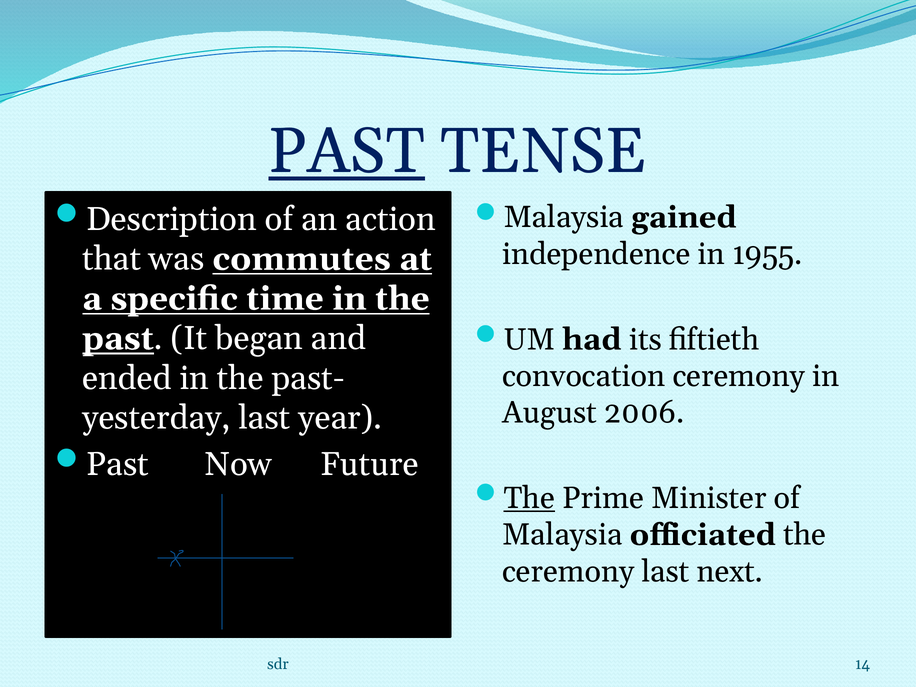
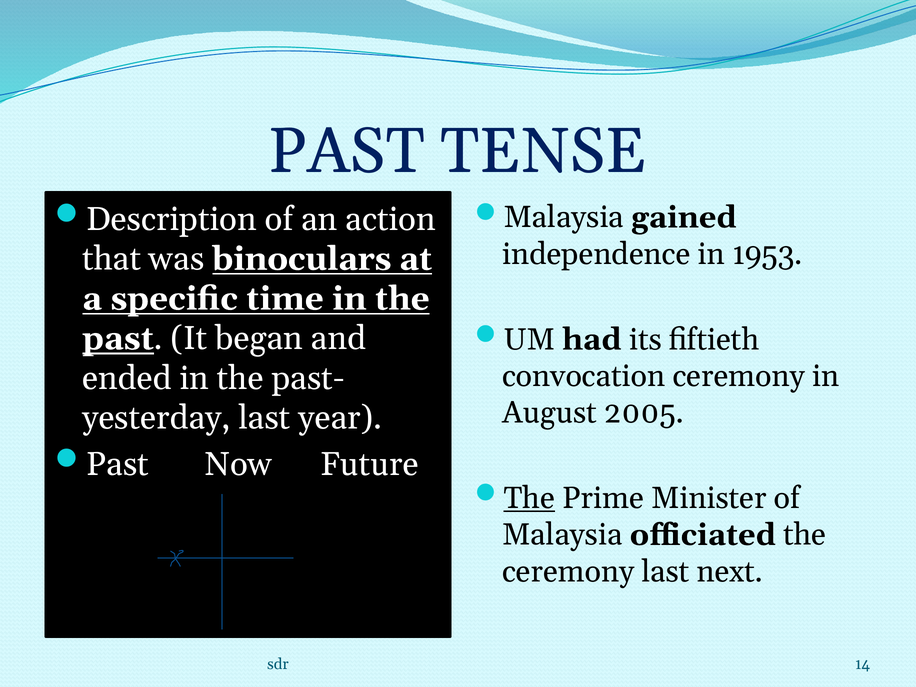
PAST at (347, 151) underline: present -> none
1955: 1955 -> 1953
commutes: commutes -> binoculars
2006: 2006 -> 2005
